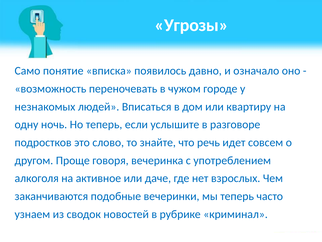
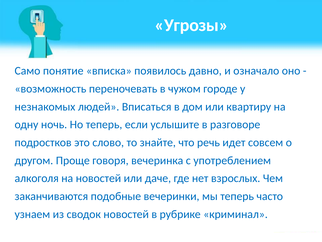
на активное: активное -> новостей
